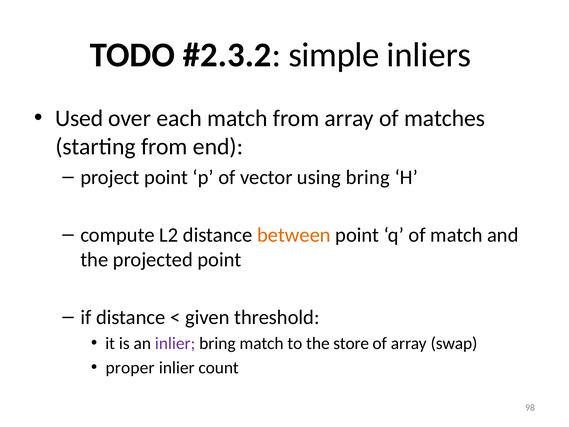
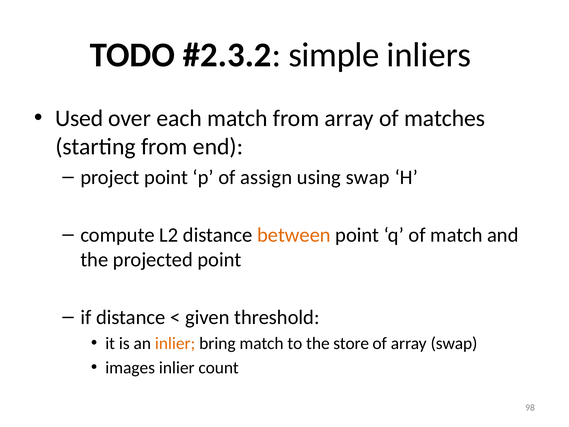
vector: vector -> assign
using bring: bring -> swap
inlier at (175, 343) colour: purple -> orange
proper: proper -> images
